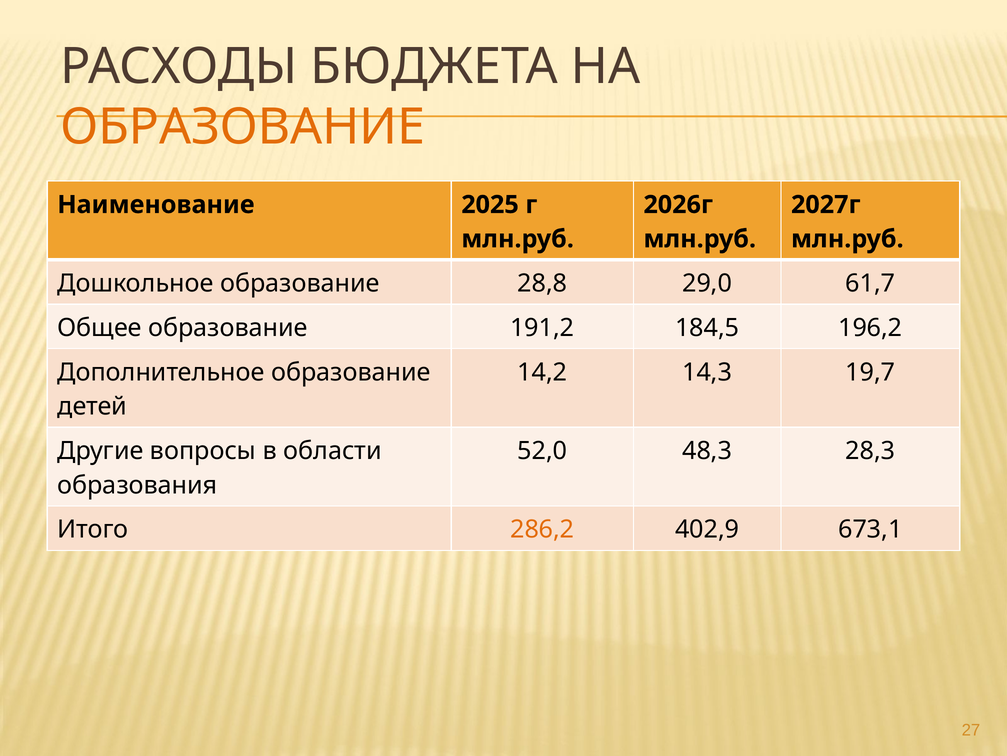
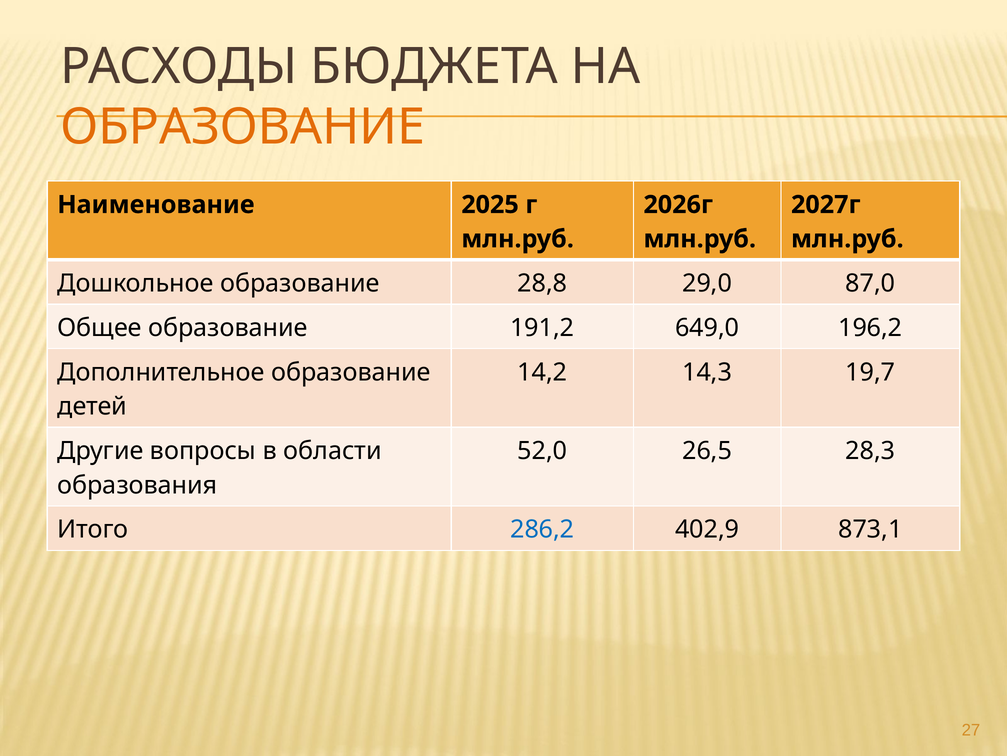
61,7: 61,7 -> 87,0
184,5: 184,5 -> 649,0
48,3: 48,3 -> 26,5
286,2 colour: orange -> blue
673,1: 673,1 -> 873,1
